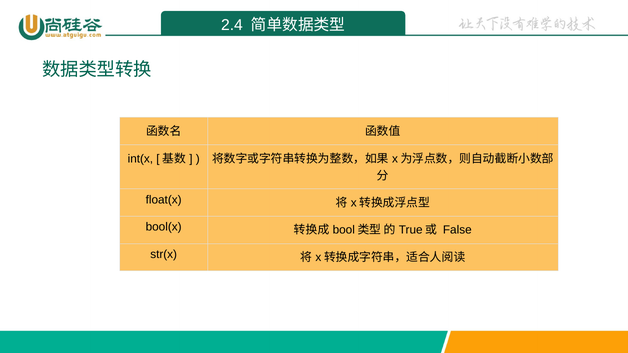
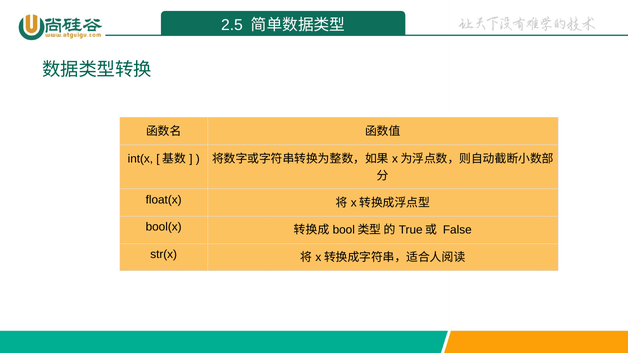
2.4: 2.4 -> 2.5
